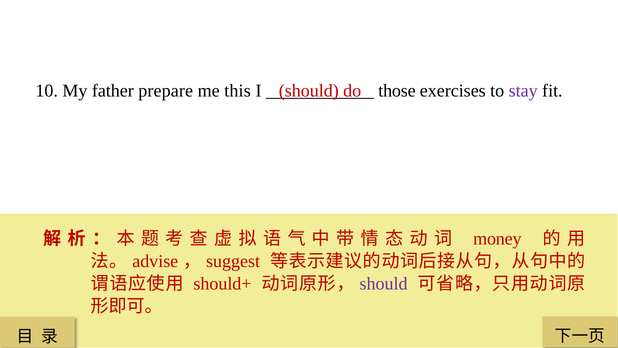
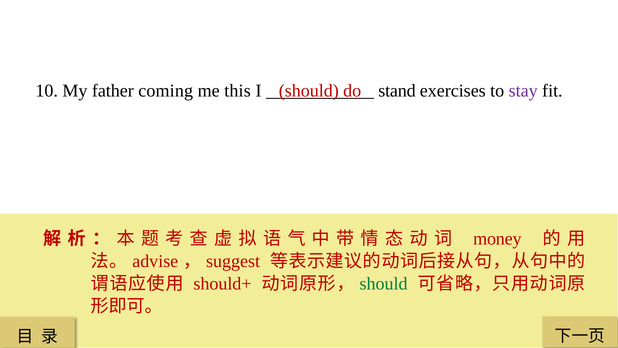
prepare: prepare -> coming
those: those -> stand
should at (384, 283) colour: purple -> green
